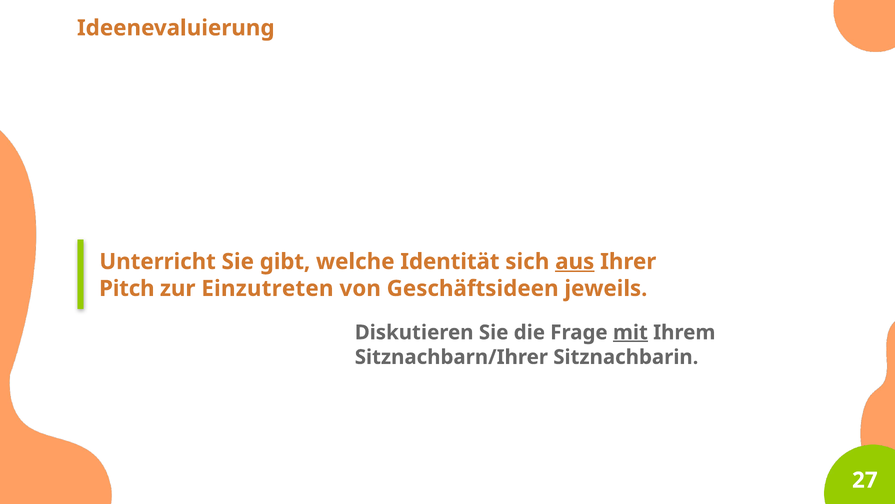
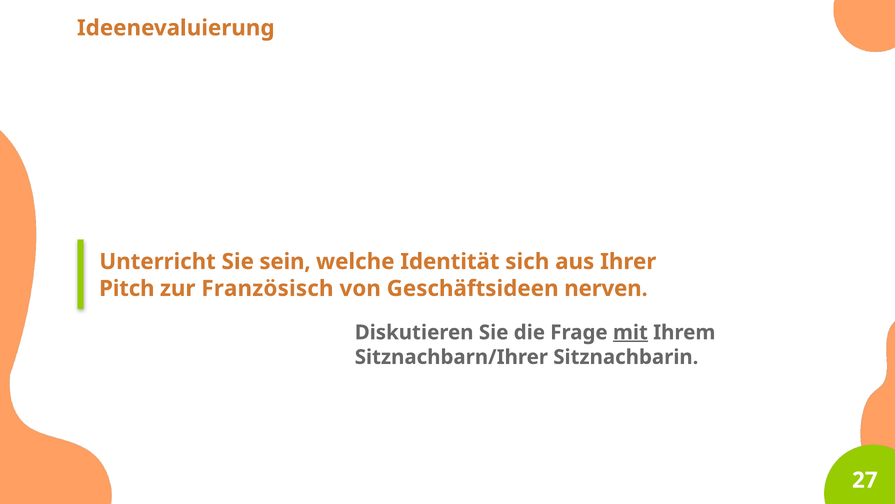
gibt: gibt -> sein
aus underline: present -> none
Einzutreten: Einzutreten -> Französisch
jeweils: jeweils -> nerven
